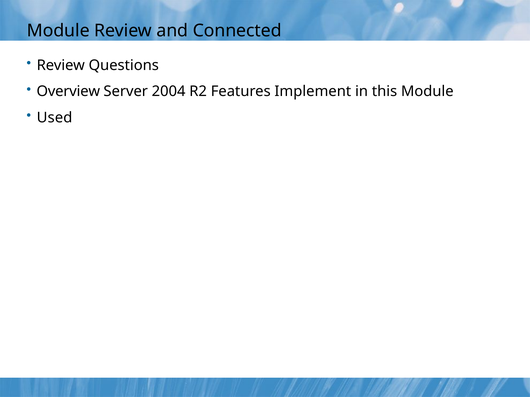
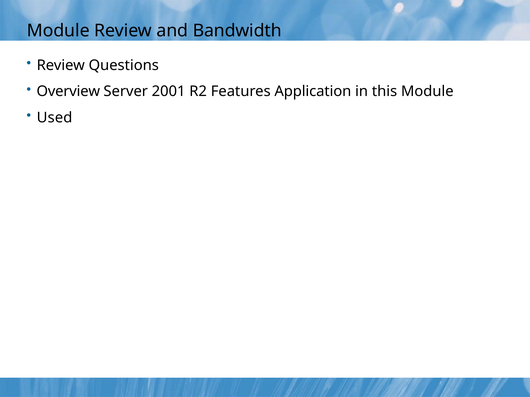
Connected: Connected -> Bandwidth
2004: 2004 -> 2001
Implement: Implement -> Application
